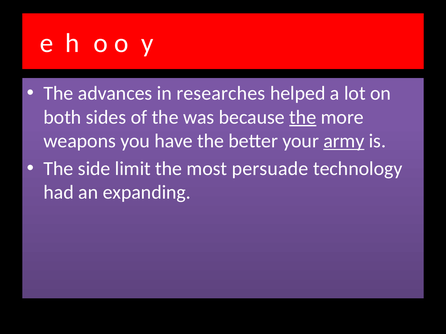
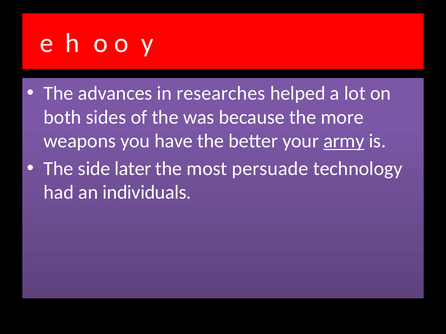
the at (303, 117) underline: present -> none
limit: limit -> later
expanding: expanding -> individuals
